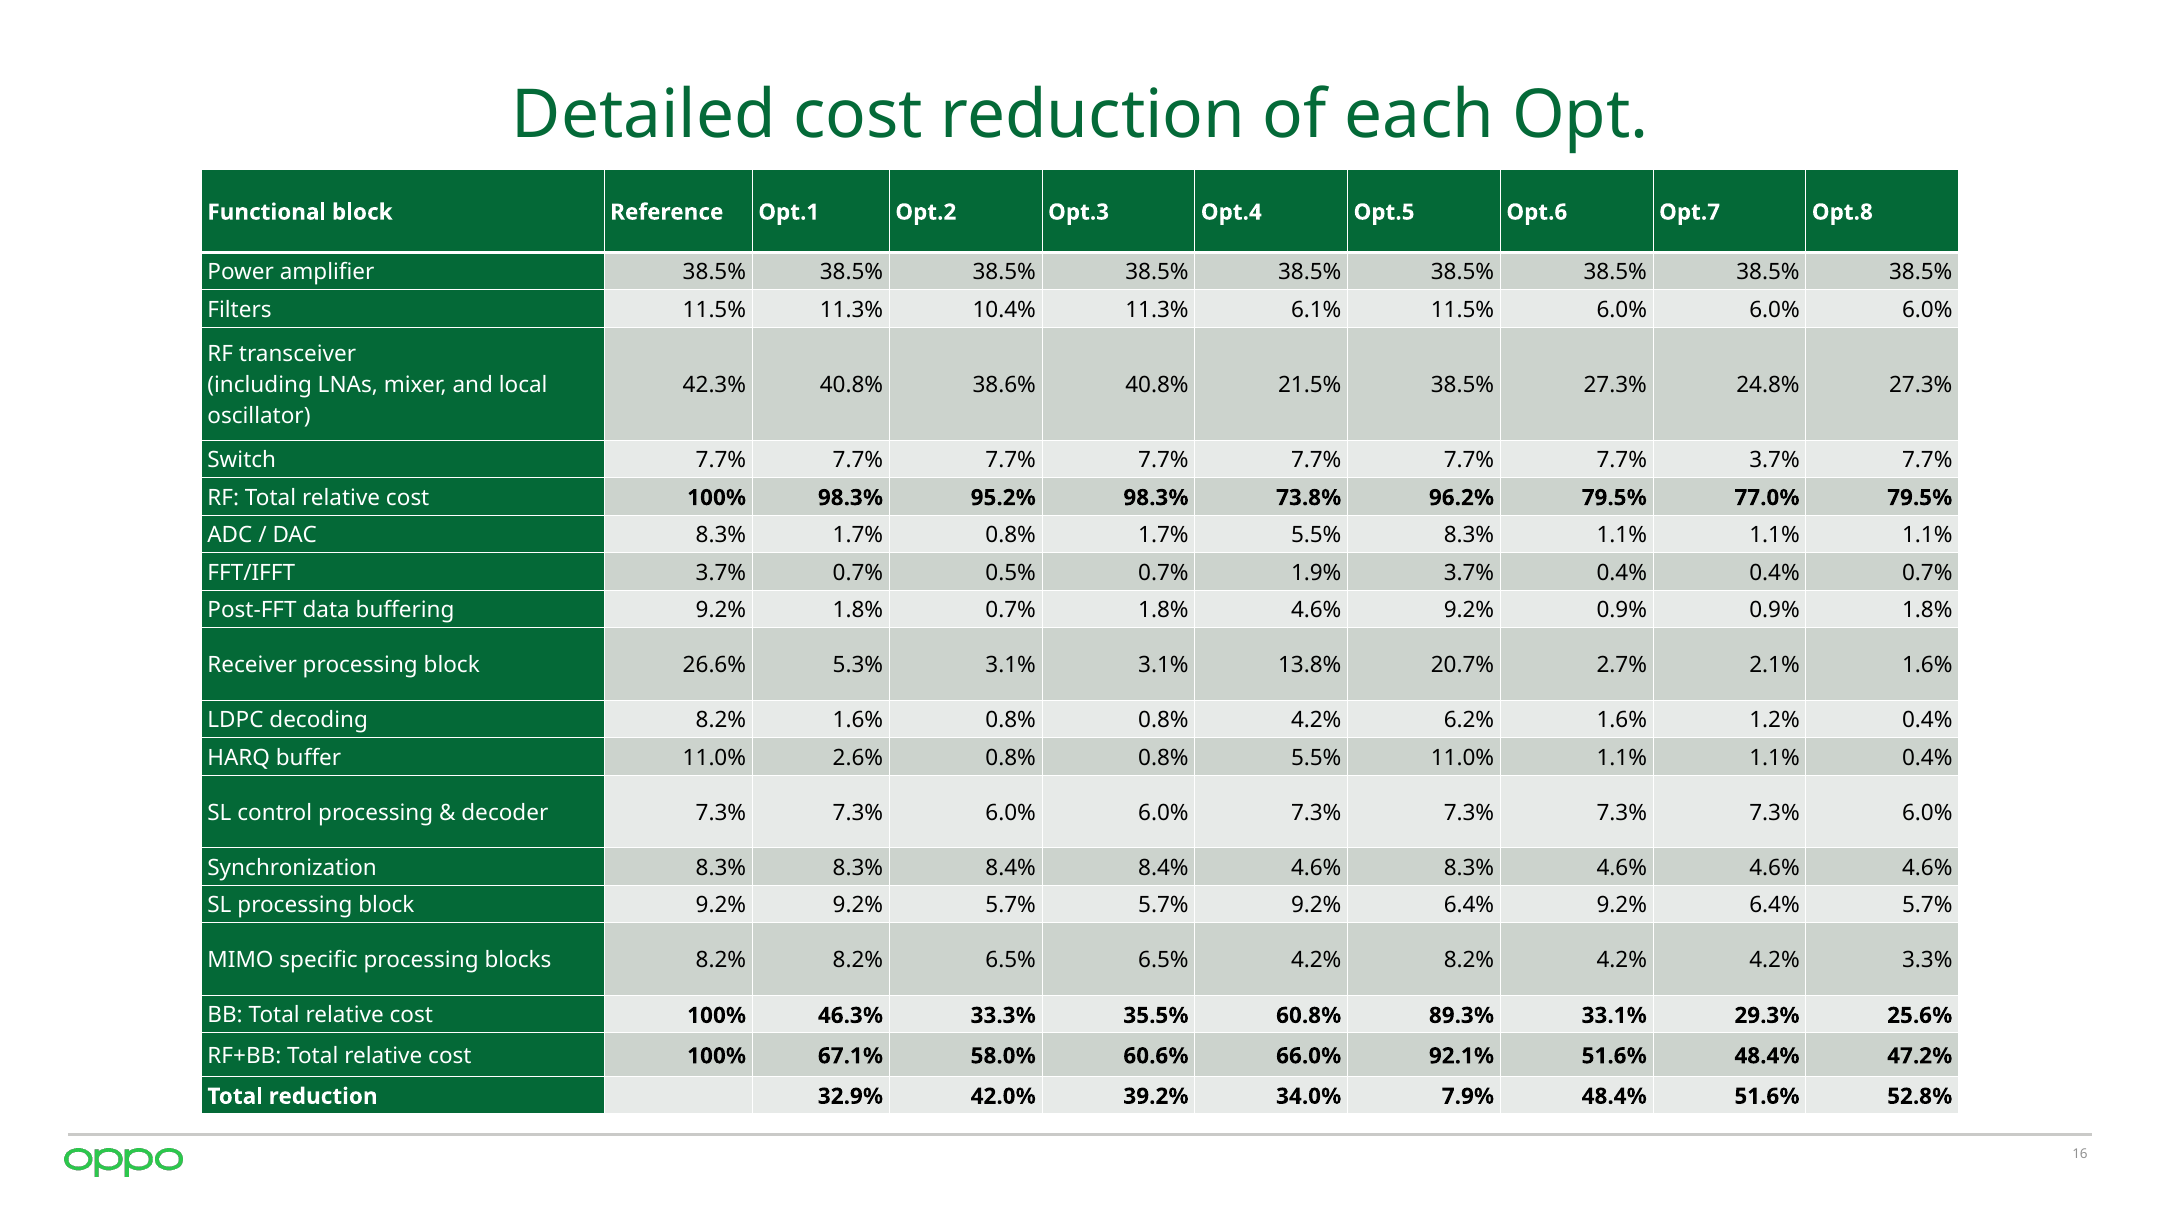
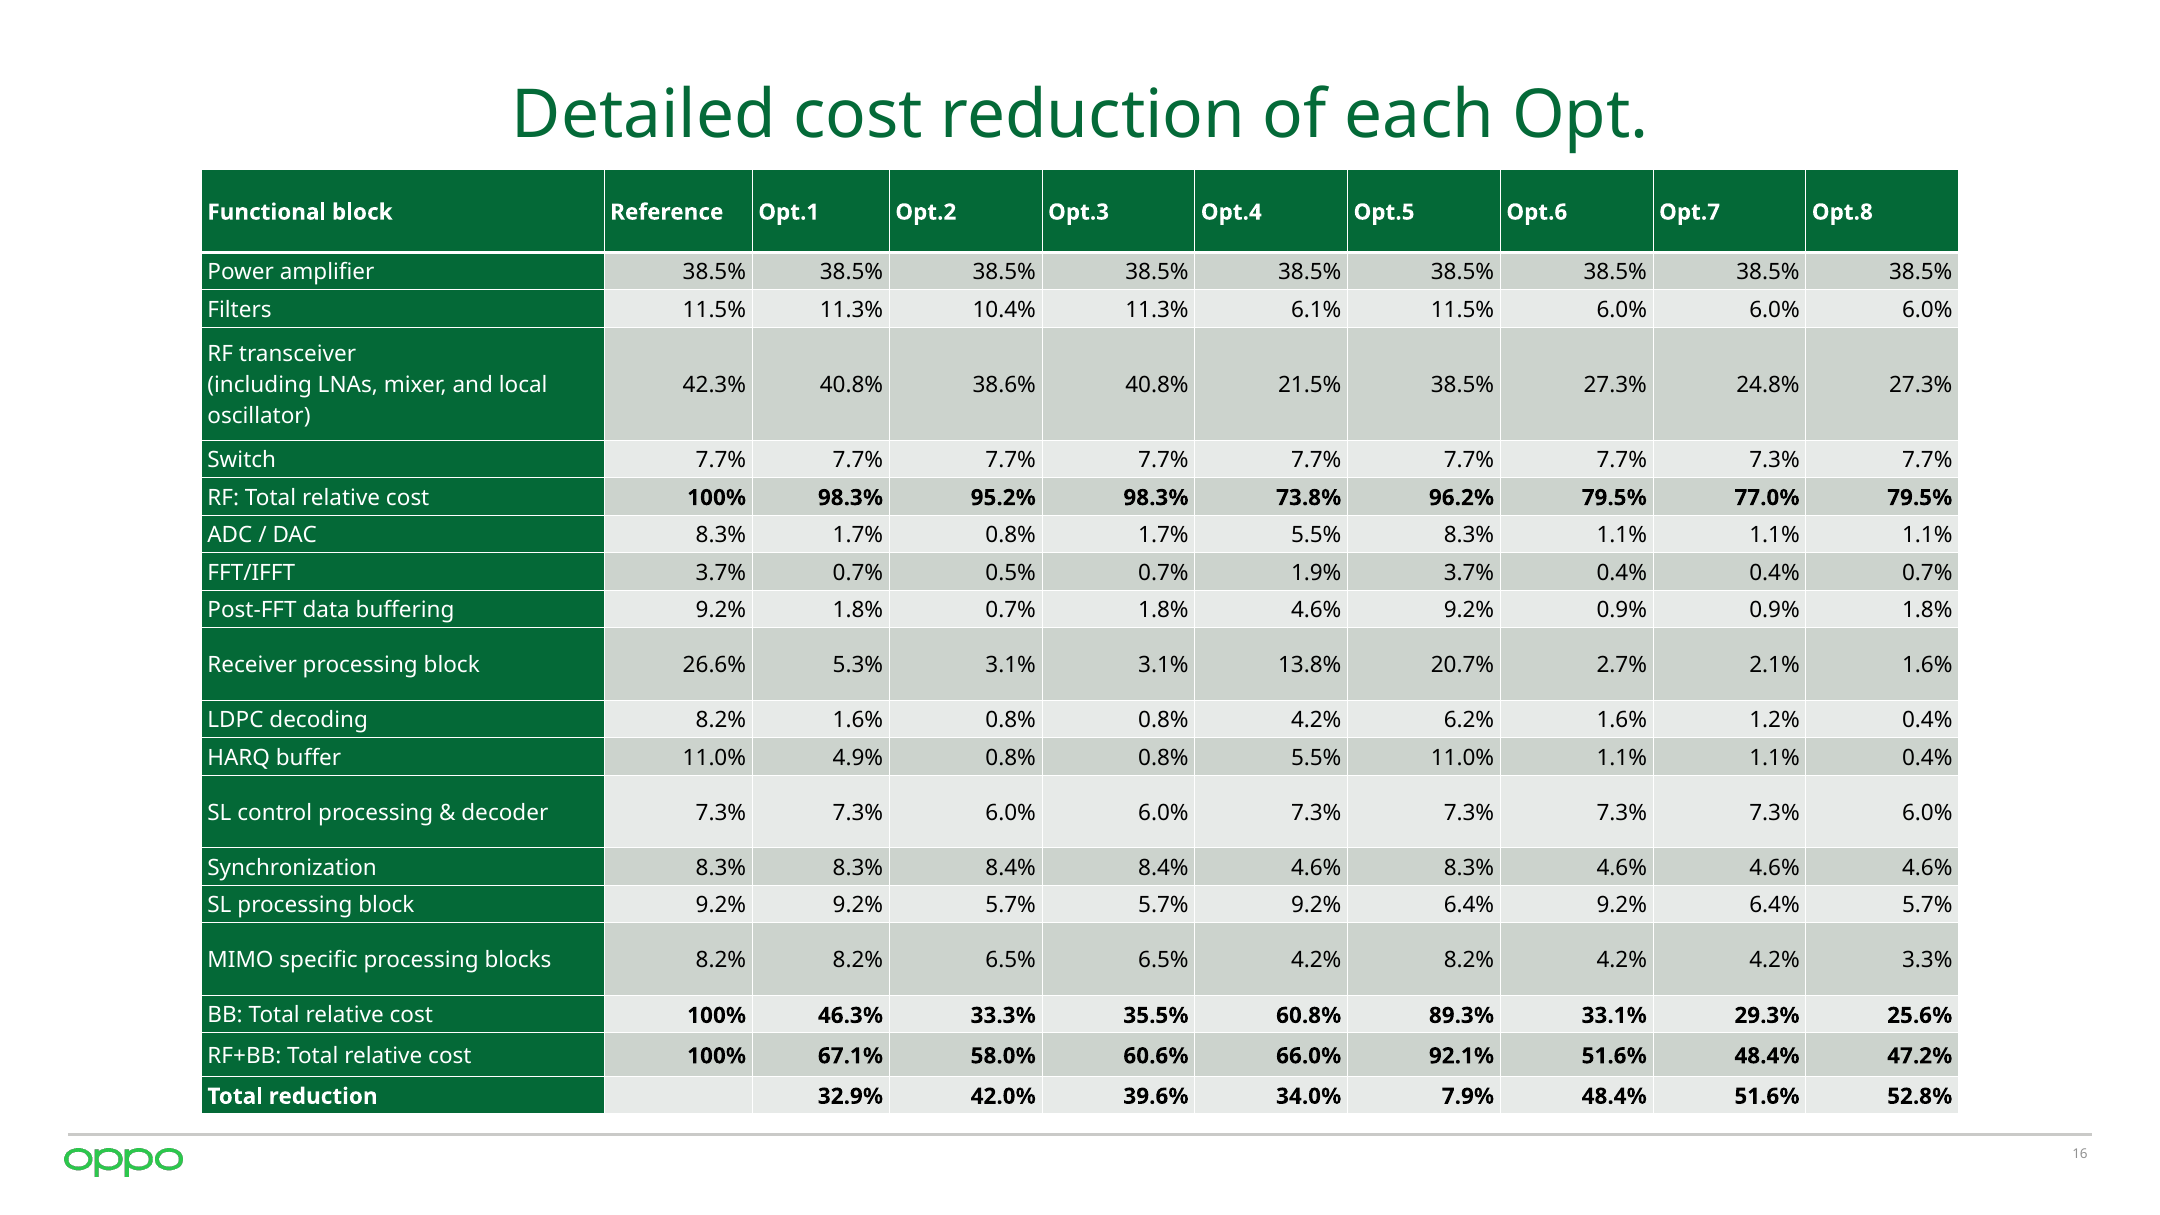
7.7% 3.7%: 3.7% -> 7.3%
2.6%: 2.6% -> 4.9%
39.2%: 39.2% -> 39.6%
